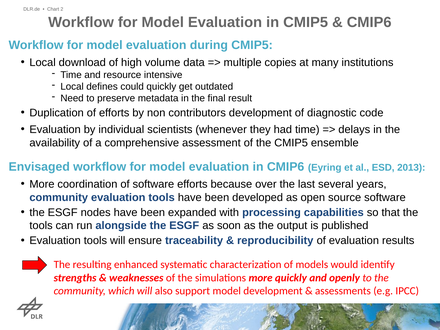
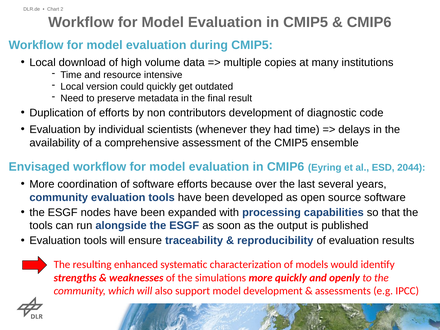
defines: defines -> version
2013: 2013 -> 2044
